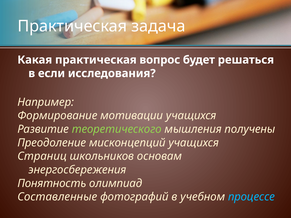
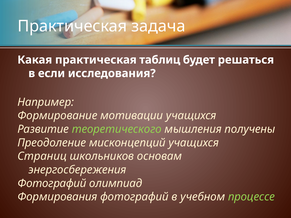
вопрос: вопрос -> таблиц
Понятность at (52, 184): Понятность -> Фотографий
Составленные: Составленные -> Формирования
процессе colour: light blue -> light green
